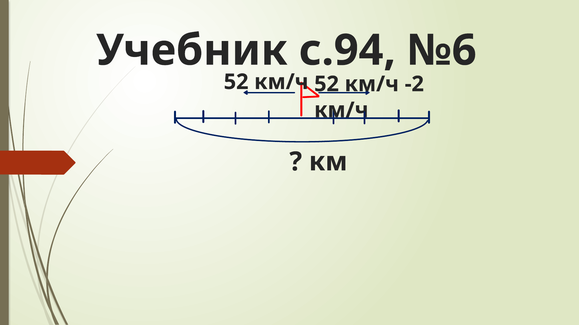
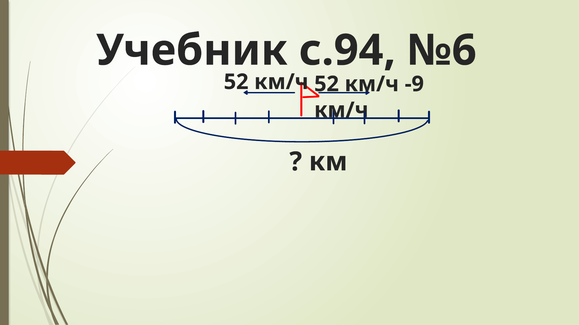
-2: -2 -> -9
